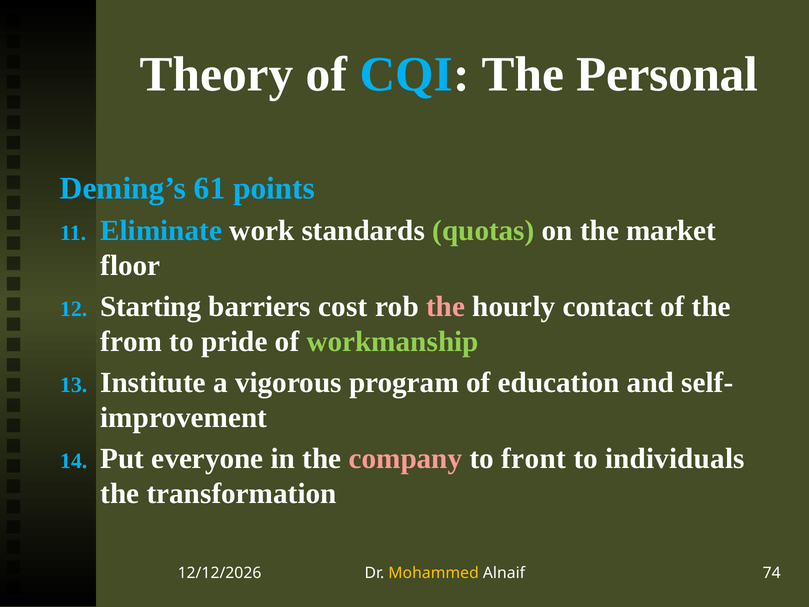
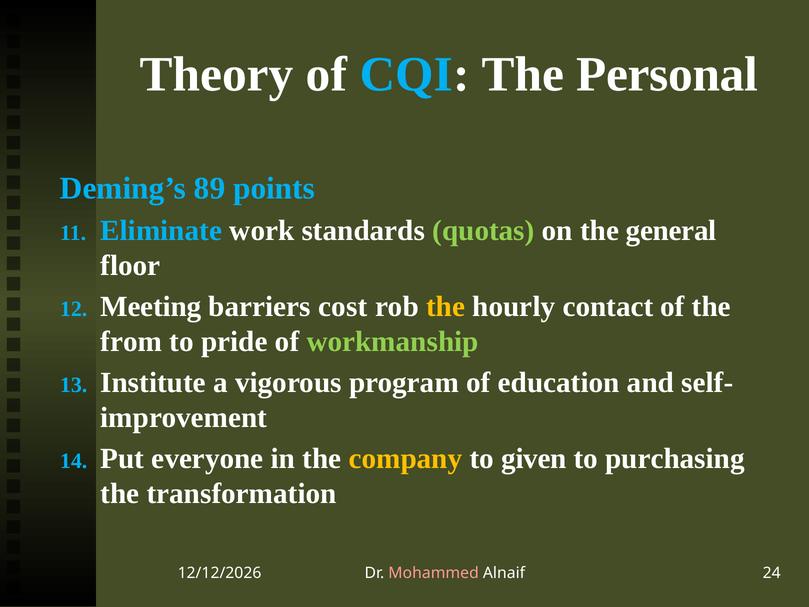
61: 61 -> 89
market: market -> general
Starting: Starting -> Meeting
the at (446, 306) colour: pink -> yellow
company colour: pink -> yellow
front: front -> given
individuals: individuals -> purchasing
Mohammed colour: yellow -> pink
74: 74 -> 24
